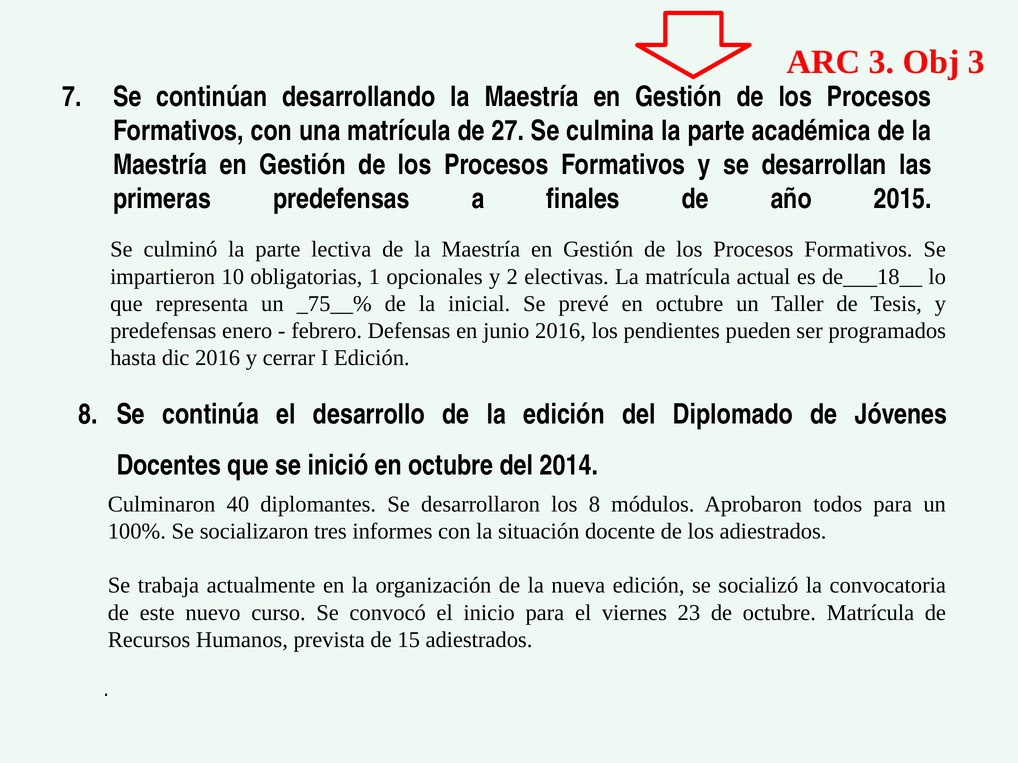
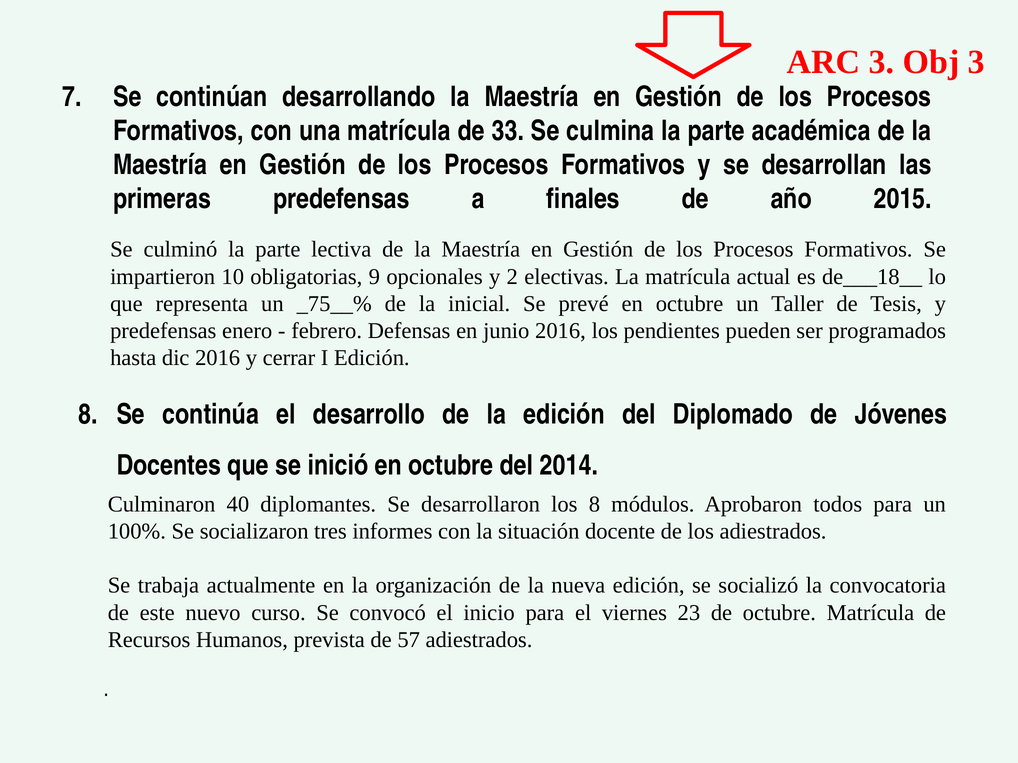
27: 27 -> 33
1: 1 -> 9
15: 15 -> 57
